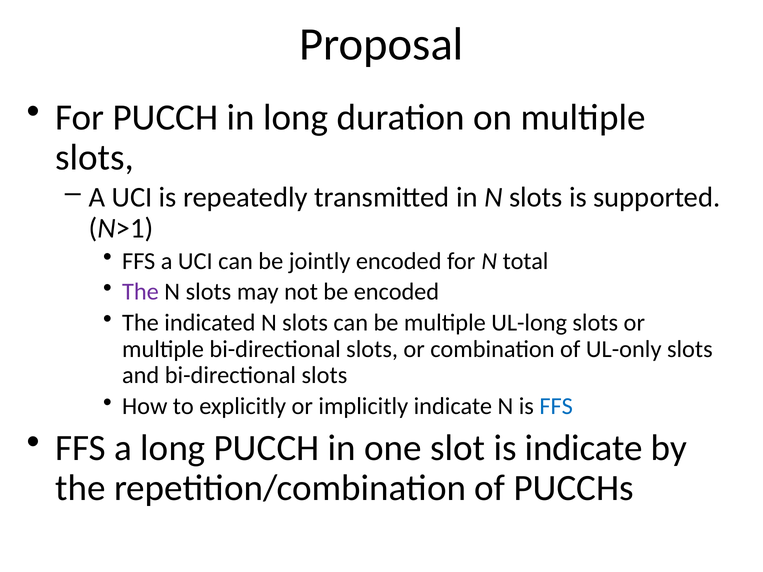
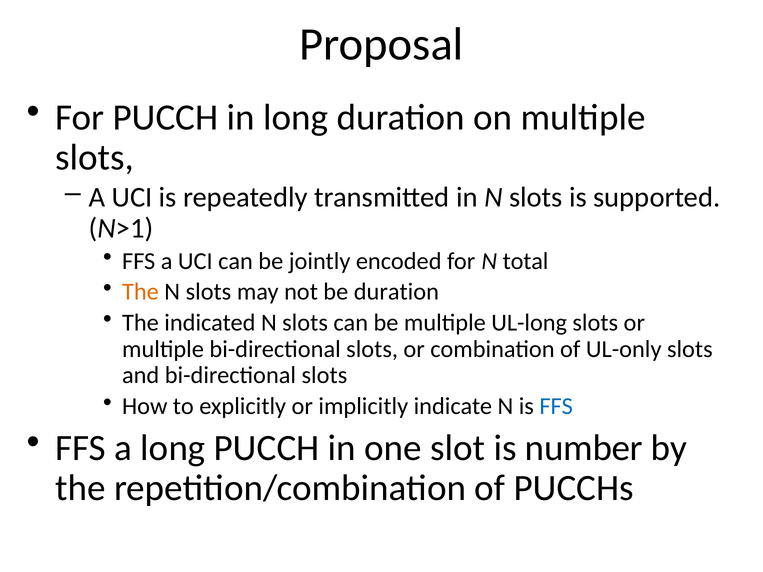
The at (140, 292) colour: purple -> orange
be encoded: encoded -> duration
is indicate: indicate -> number
